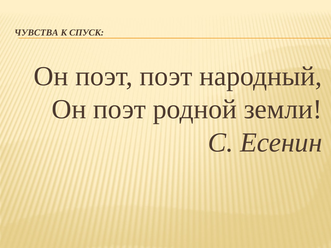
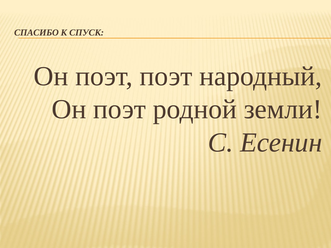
ЧУВСТВА: ЧУВСТВА -> СПАСИБО
